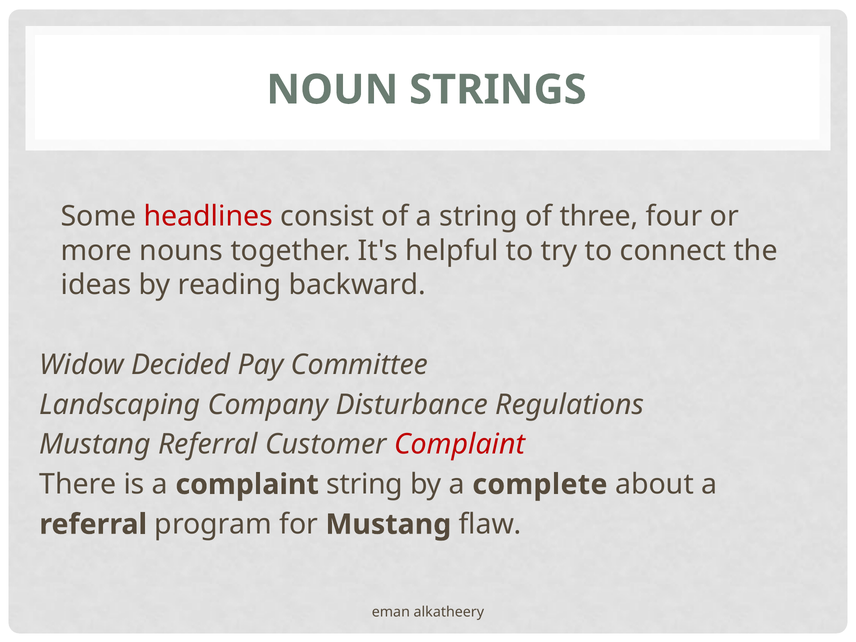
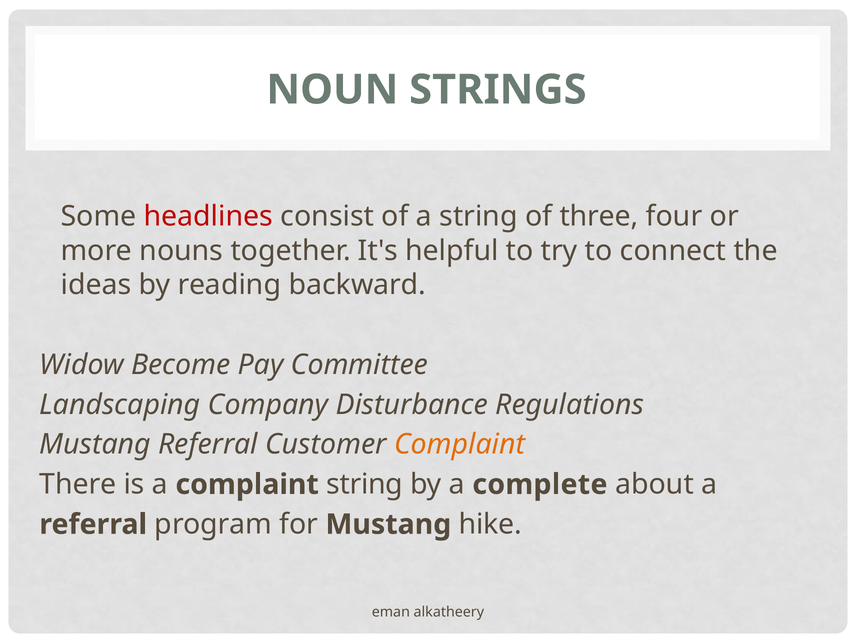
Decided: Decided -> Become
Complaint at (460, 445) colour: red -> orange
flaw: flaw -> hike
